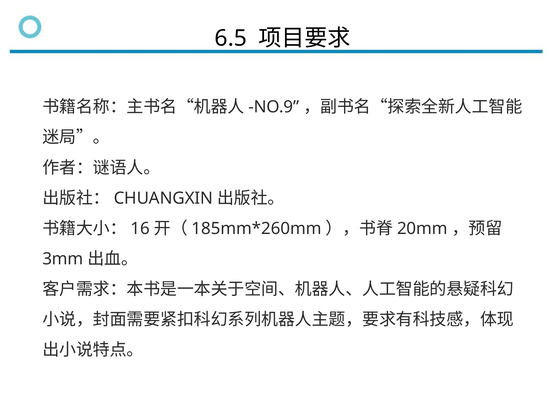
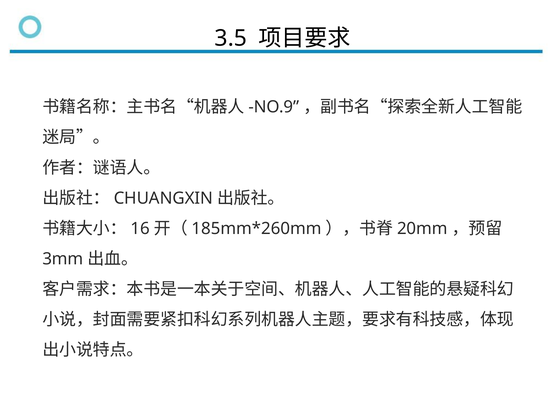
6.5: 6.5 -> 3.5
